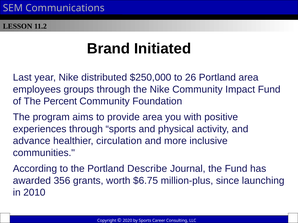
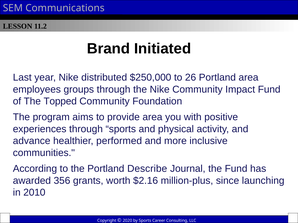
Percent: Percent -> Topped
circulation: circulation -> performed
$6.75: $6.75 -> $2.16
